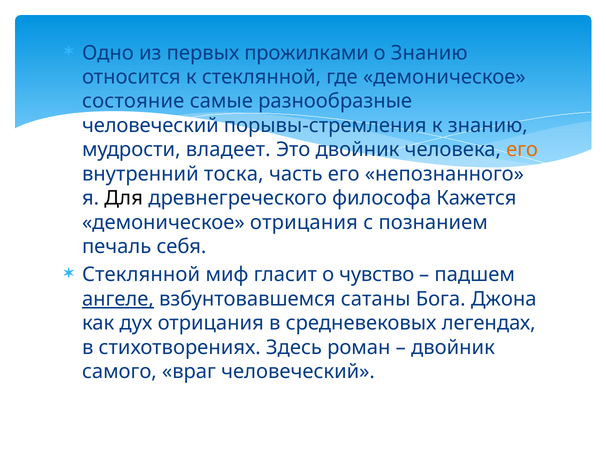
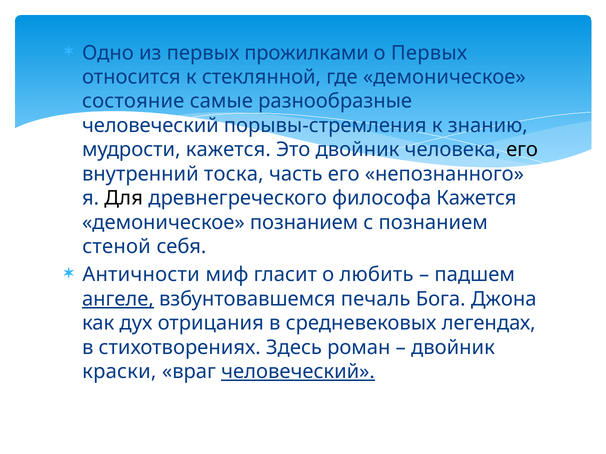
о Знанию: Знанию -> Первых
мудрости владеет: владеет -> кажется
его at (522, 150) colour: orange -> black
демоническое отрицания: отрицания -> познанием
печаль: печаль -> стеной
Стеклянной at (141, 275): Стеклянной -> Античности
чувство: чувство -> любить
сатаны: сатаны -> печаль
самого: самого -> краски
человеческий at (298, 372) underline: none -> present
